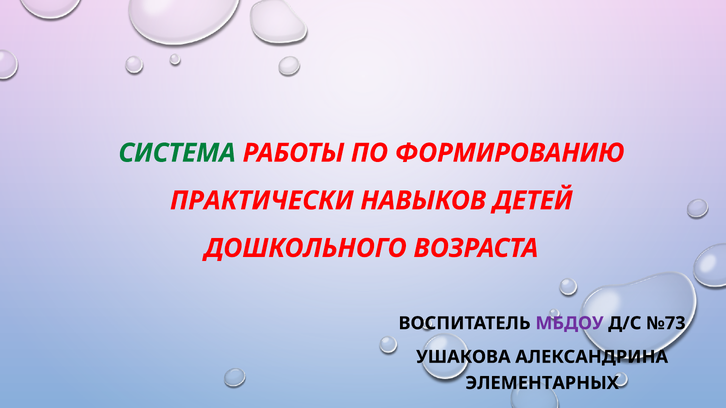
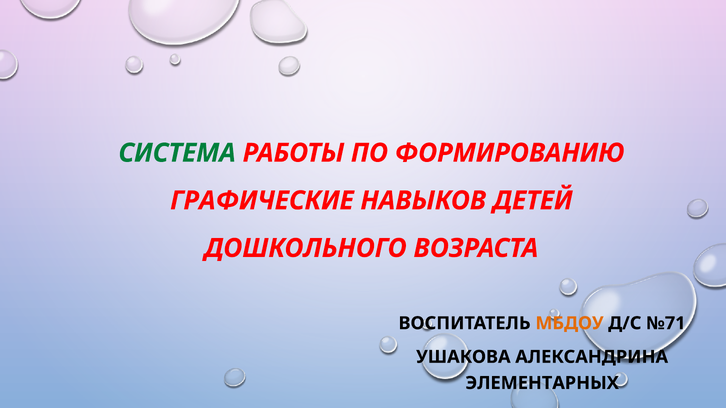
ПРАКТИЧЕСКИ: ПРАКТИЧЕСКИ -> ГРАФИЧЕСКИЕ
МБДОУ colour: purple -> orange
№73: №73 -> №71
